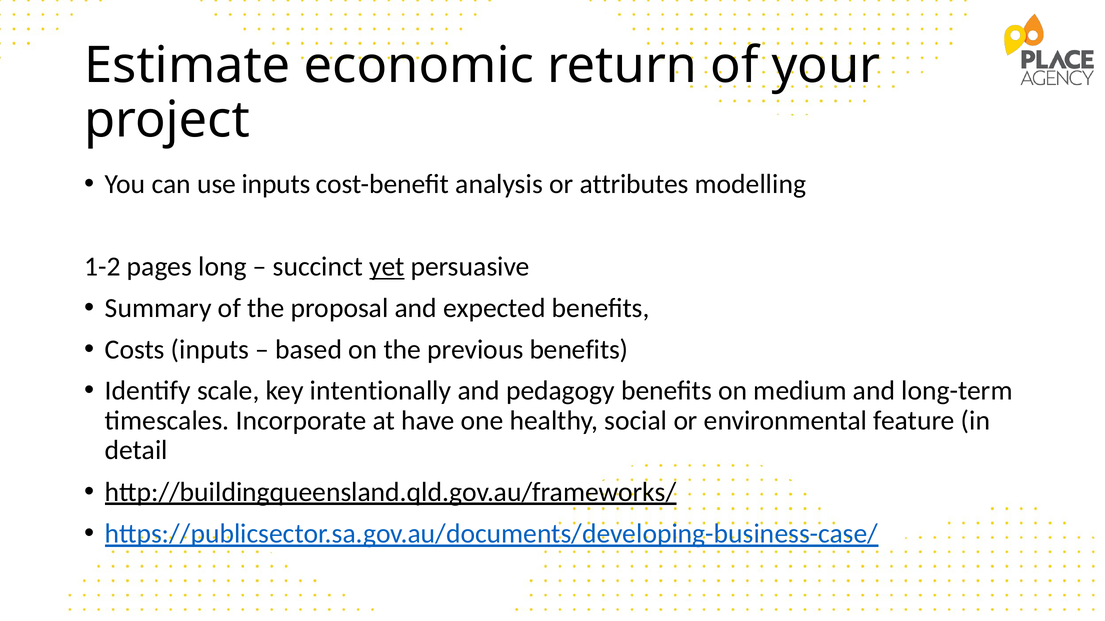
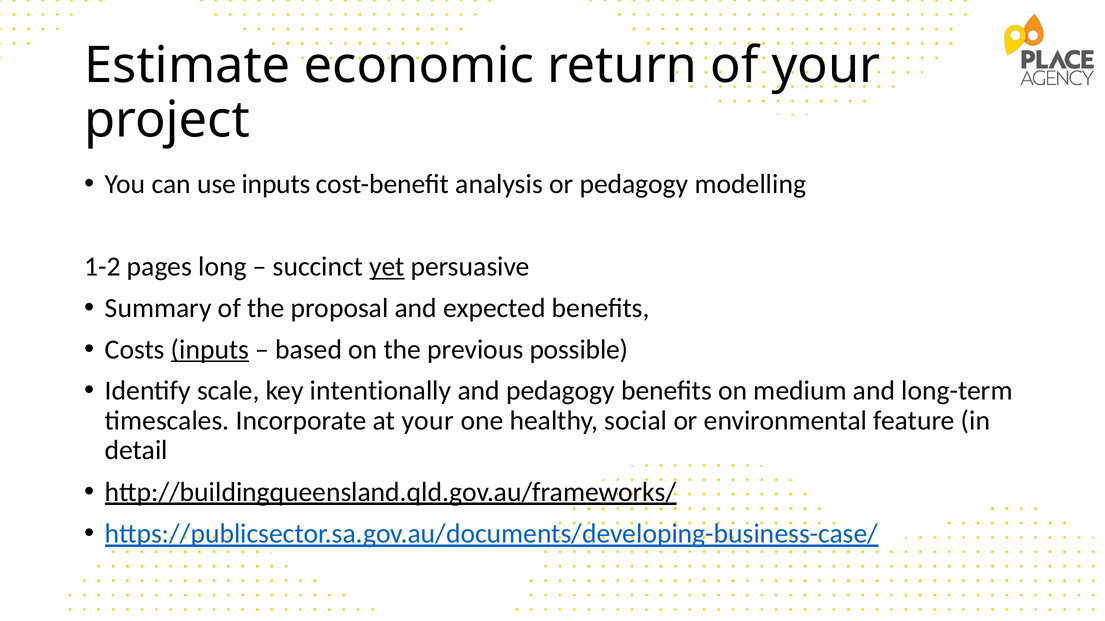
or attributes: attributes -> pedagogy
inputs at (210, 350) underline: none -> present
previous benefits: benefits -> possible
at have: have -> your
